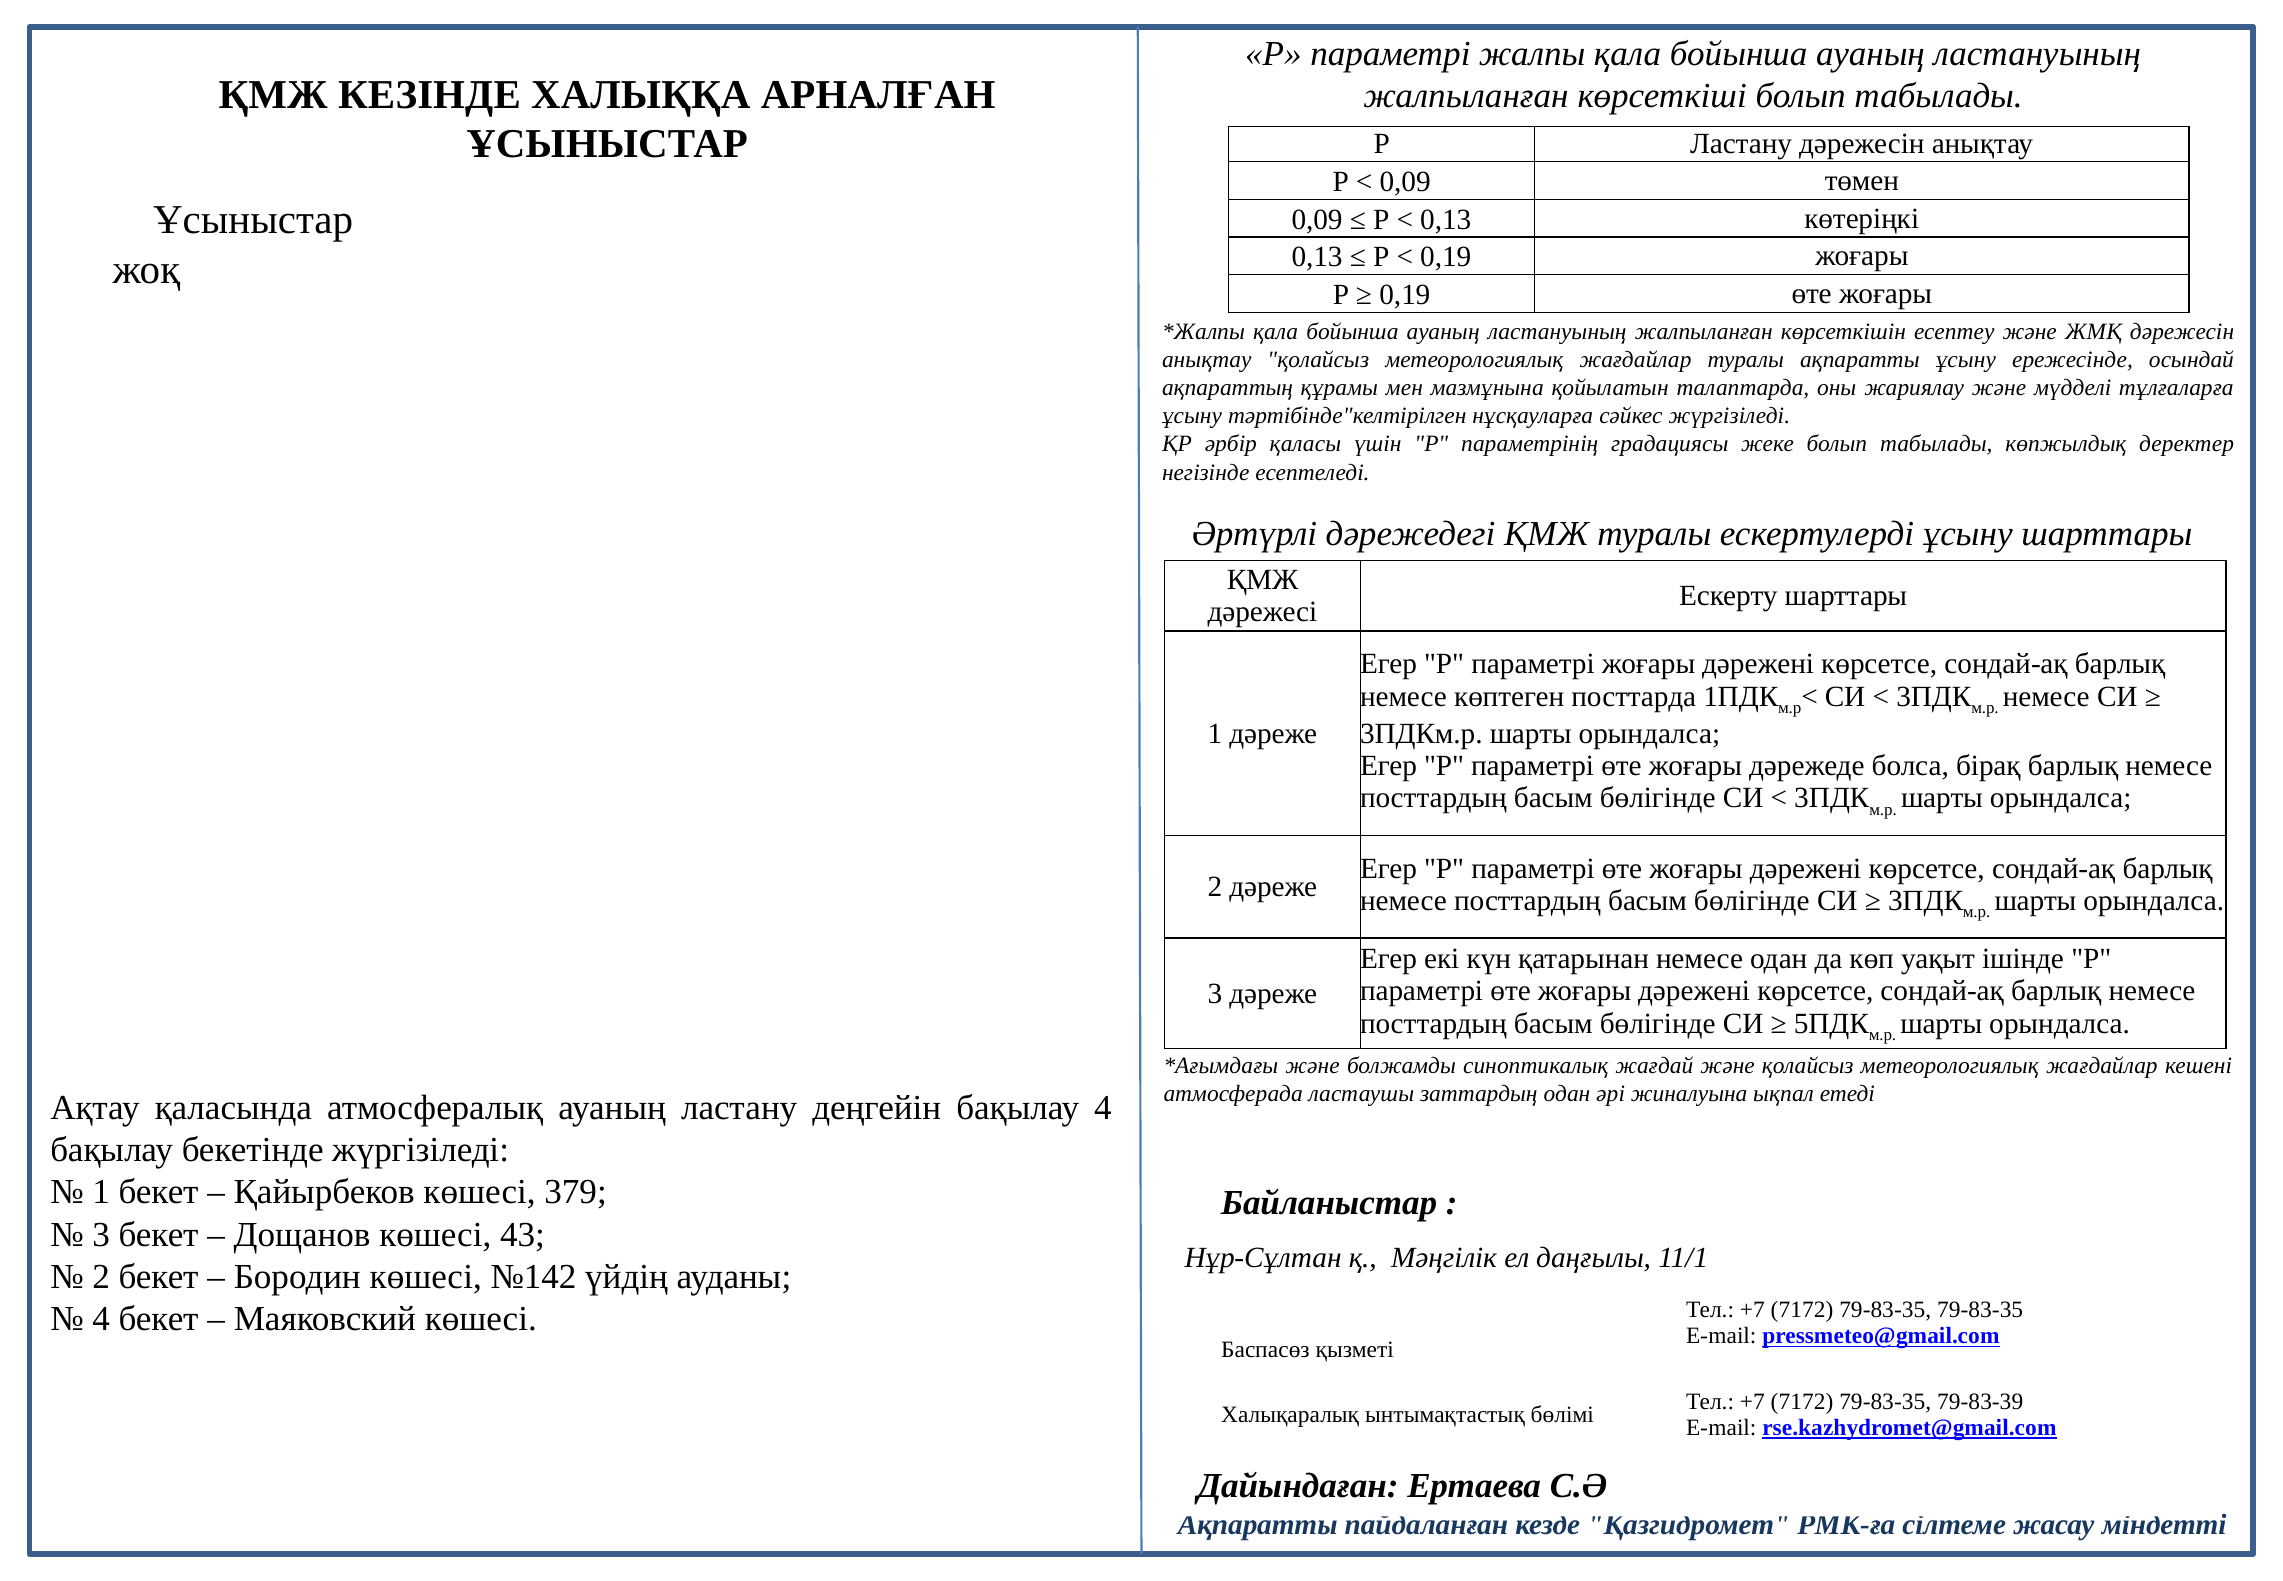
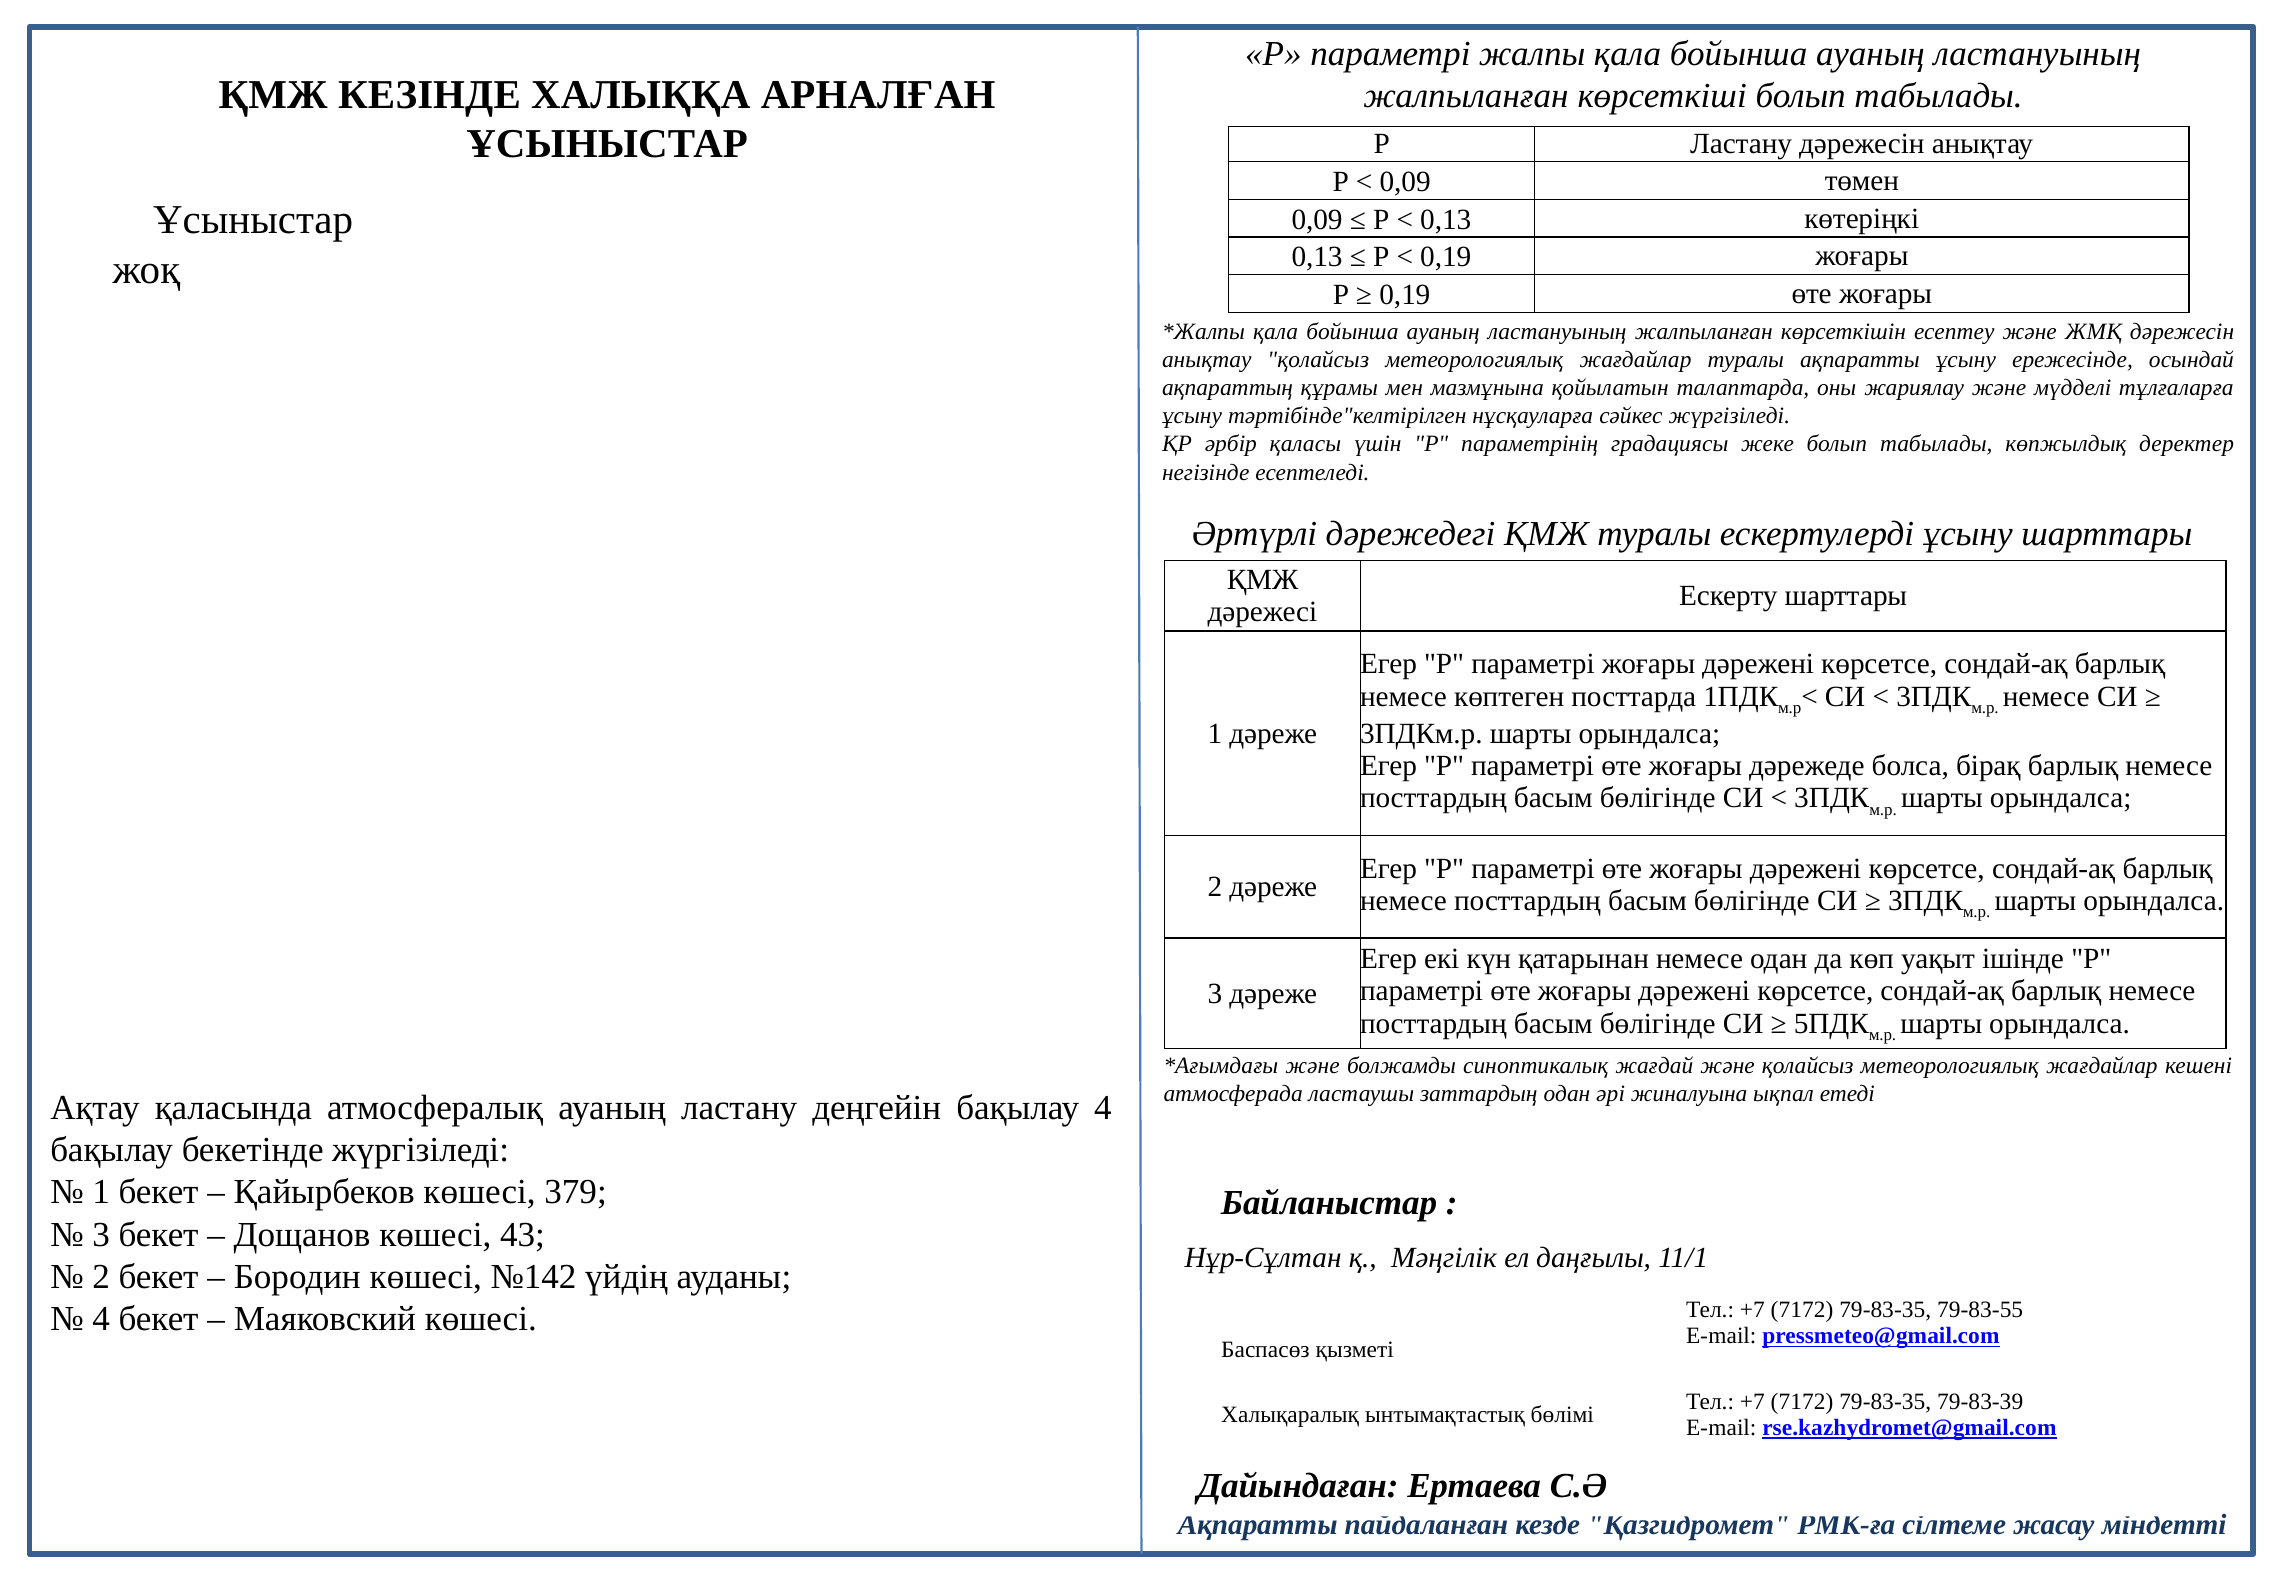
79-83-35 79-83-35: 79-83-35 -> 79-83-55
